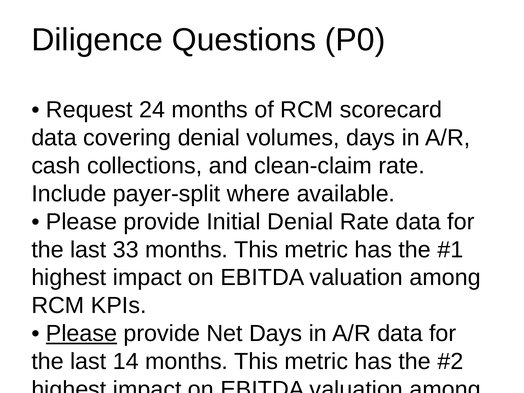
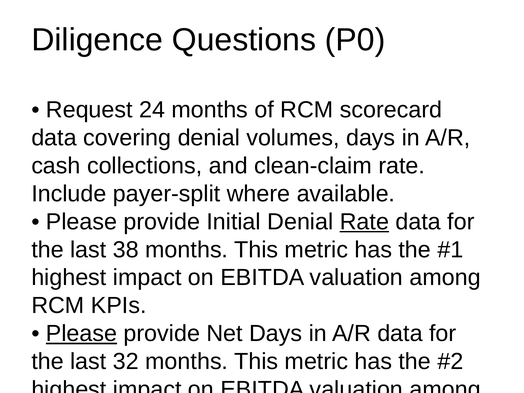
Rate at (364, 222) underline: none -> present
33: 33 -> 38
14: 14 -> 32
